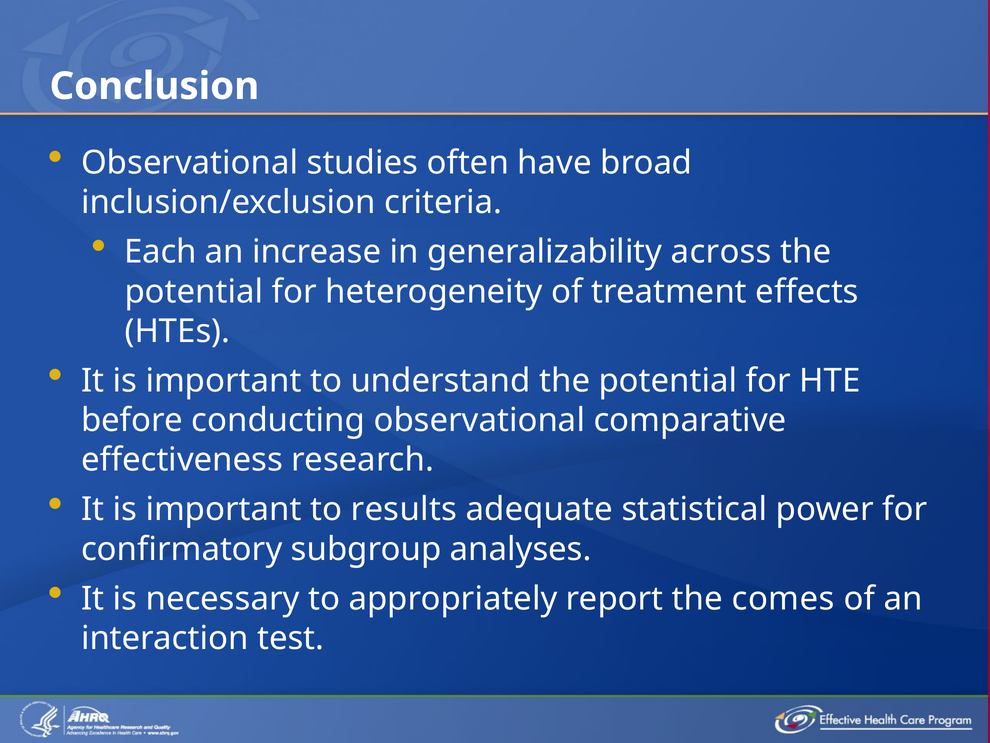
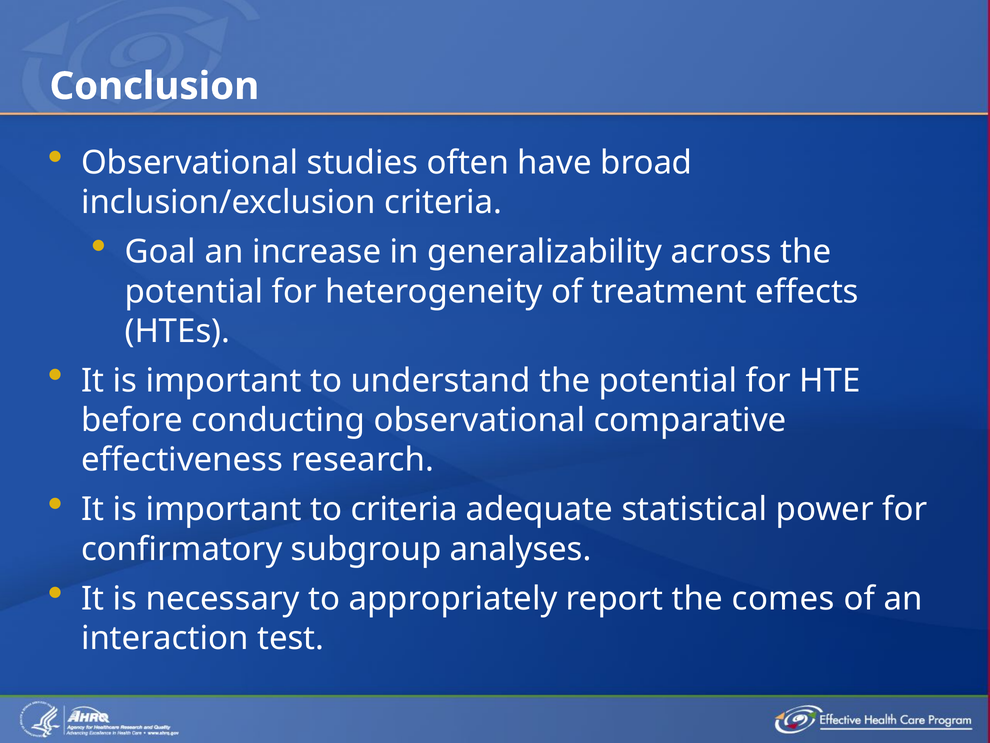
Each: Each -> Goal
to results: results -> criteria
